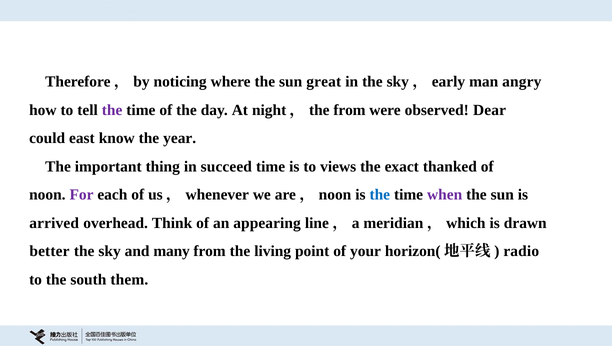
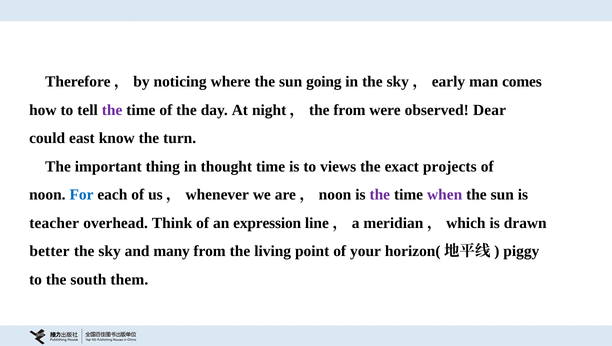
great: great -> going
angry: angry -> comes
year: year -> turn
succeed: succeed -> thought
thanked: thanked -> projects
For colour: purple -> blue
the at (380, 195) colour: blue -> purple
arrived: arrived -> teacher
appearing: appearing -> expression
radio: radio -> piggy
